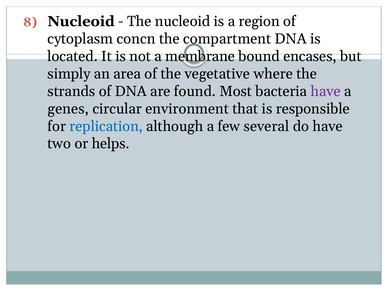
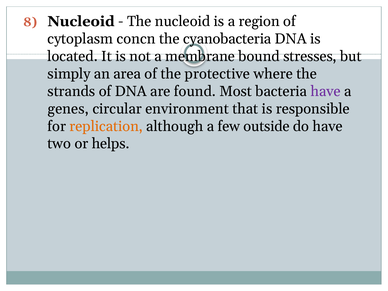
compartment: compartment -> cyanobacteria
encases: encases -> stresses
vegetative: vegetative -> protective
replication colour: blue -> orange
several: several -> outside
